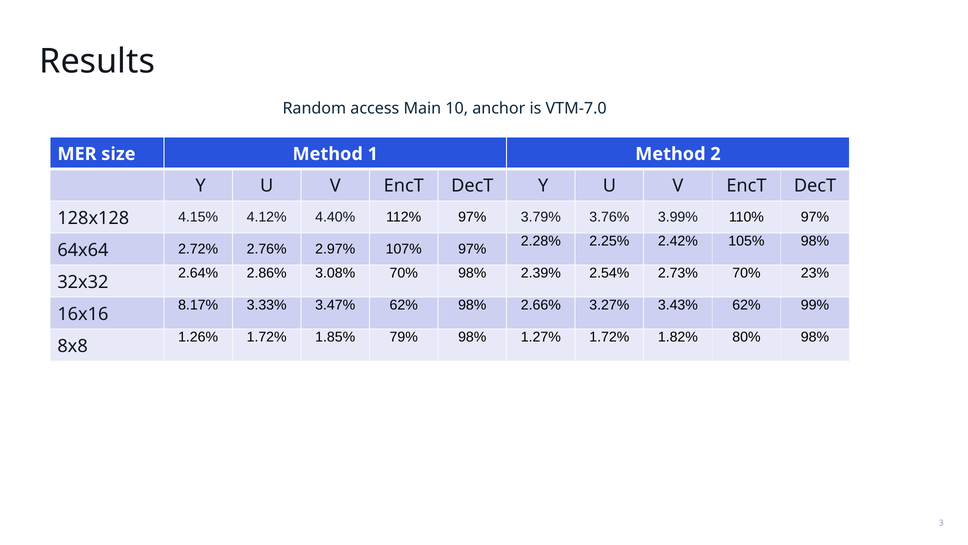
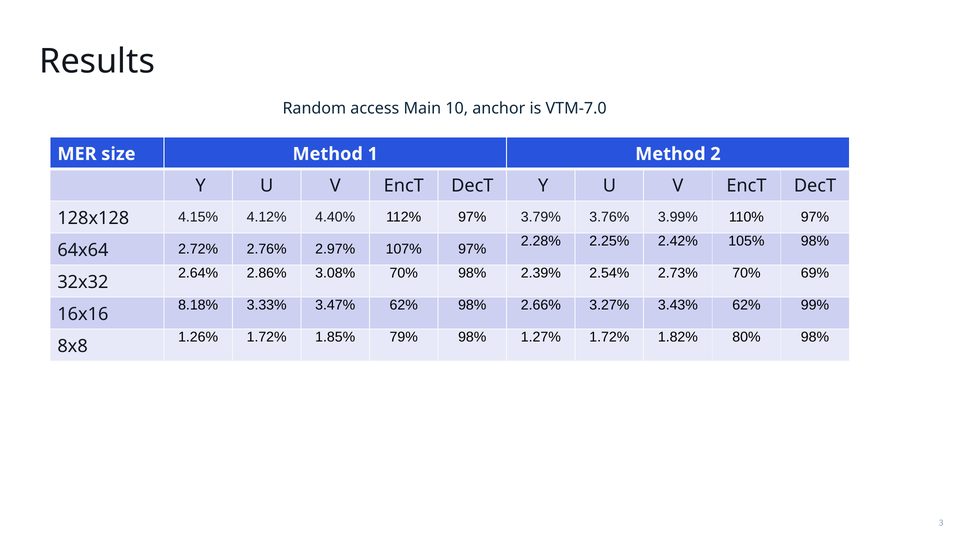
23%: 23% -> 69%
8.17%: 8.17% -> 8.18%
